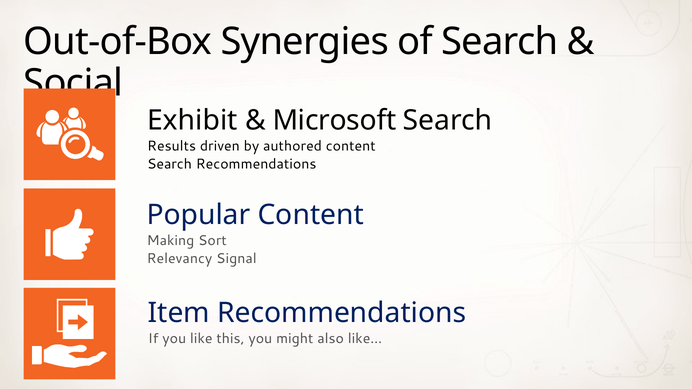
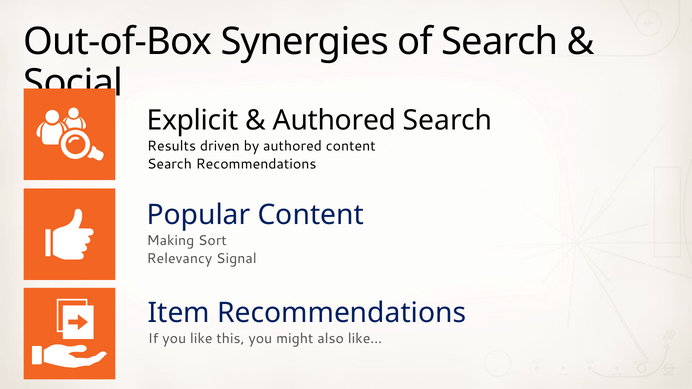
Exhibit: Exhibit -> Explicit
Microsoft at (334, 120): Microsoft -> Authored
